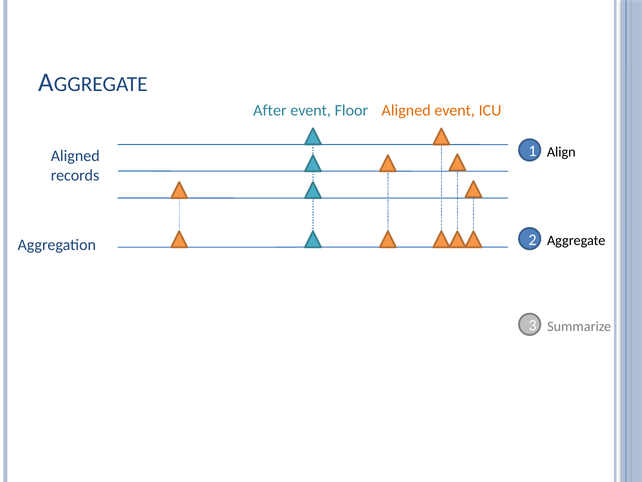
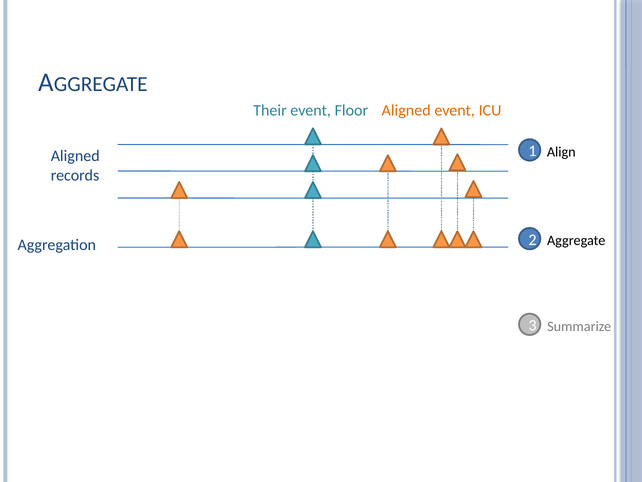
After: After -> Their
